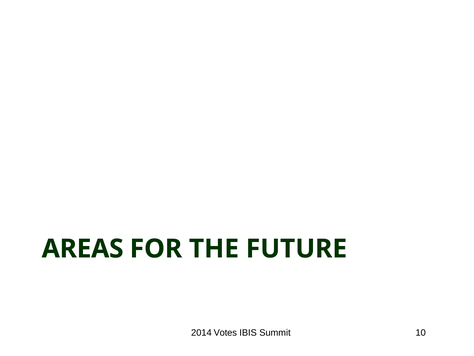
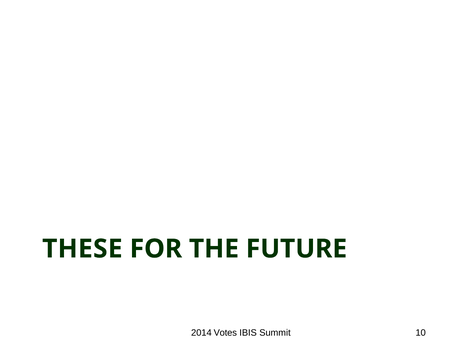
AREAS: AREAS -> THESE
